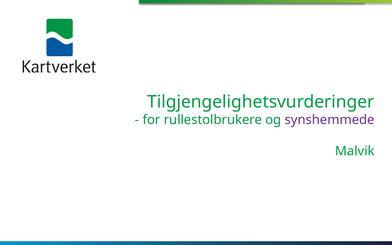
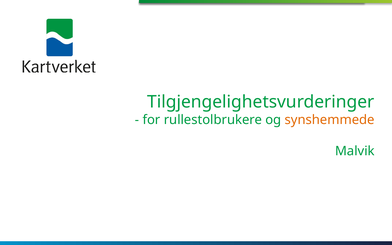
synshemmede colour: purple -> orange
